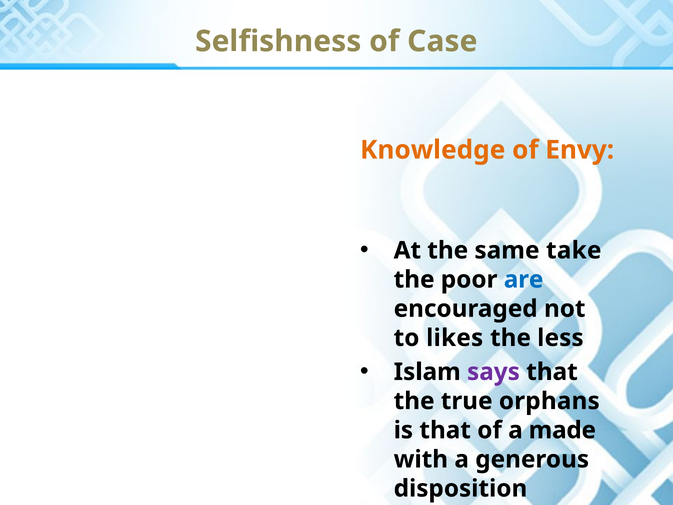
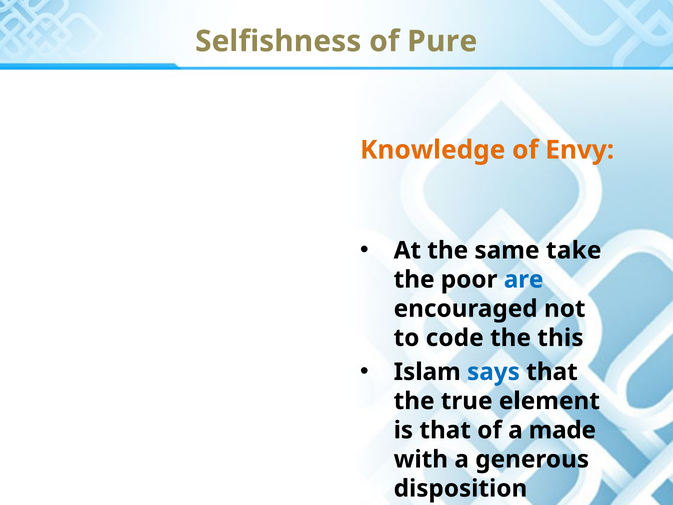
Case: Case -> Pure
likes: likes -> code
less: less -> this
says colour: purple -> blue
orphans: orphans -> element
